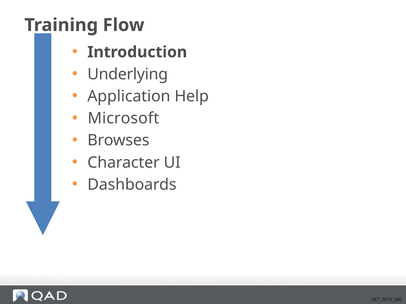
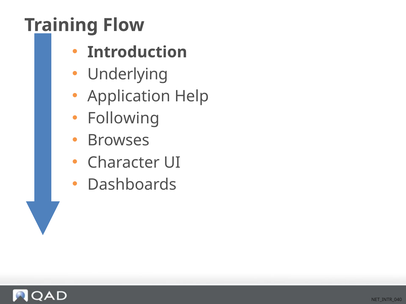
Microsoft: Microsoft -> Following
